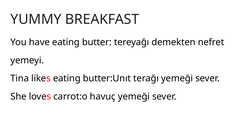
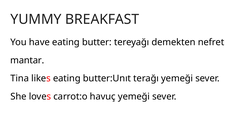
yemeyi: yemeyi -> mantar
